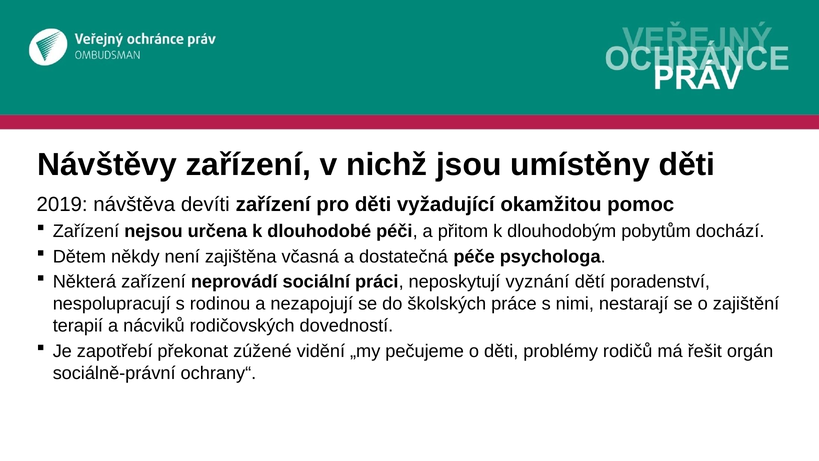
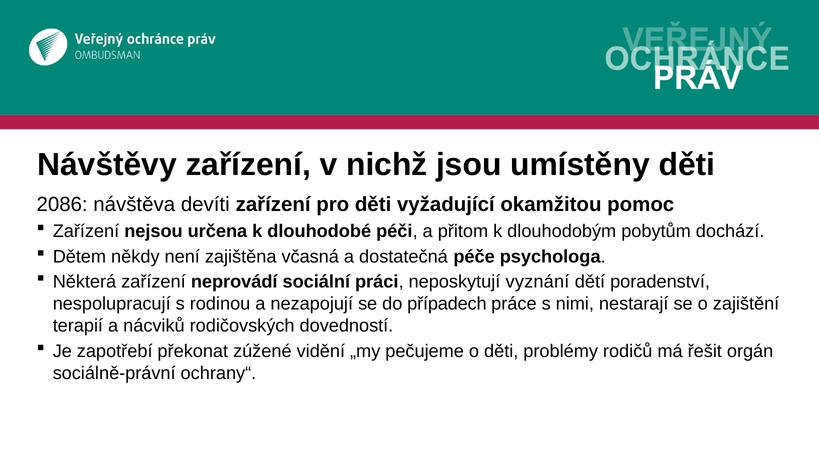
2019: 2019 -> 2086
školských: školských -> případech
